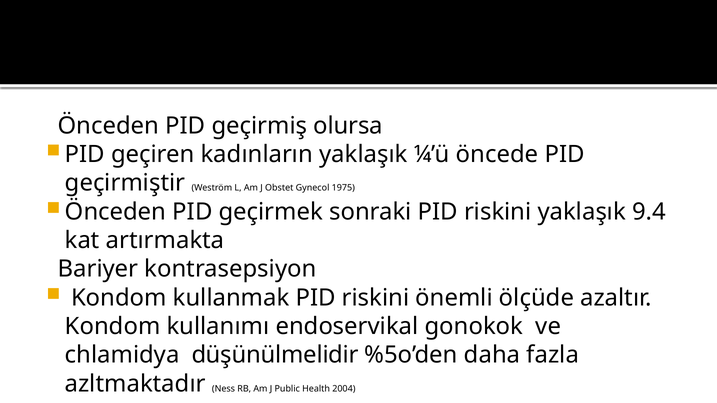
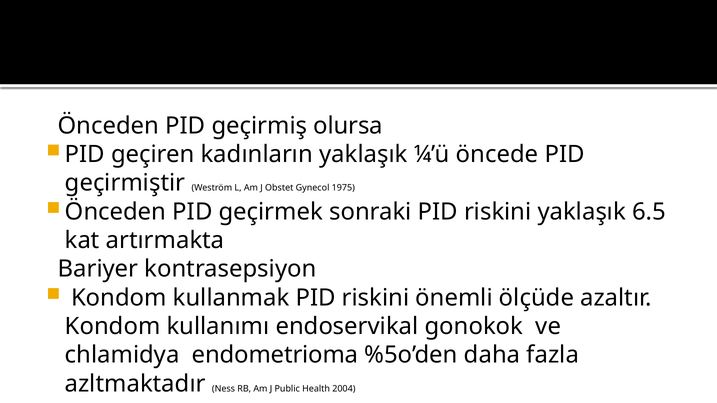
9.4: 9.4 -> 6.5
düşünülmelidir: düşünülmelidir -> endometrioma
